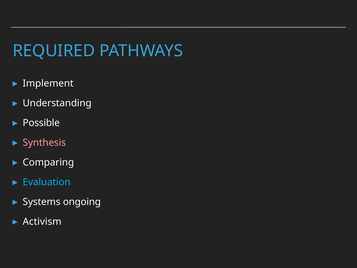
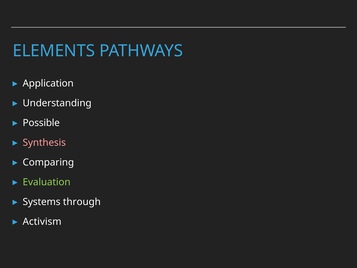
REQUIRED: REQUIRED -> ELEMENTS
Implement: Implement -> Application
Evaluation colour: light blue -> light green
ongoing: ongoing -> through
